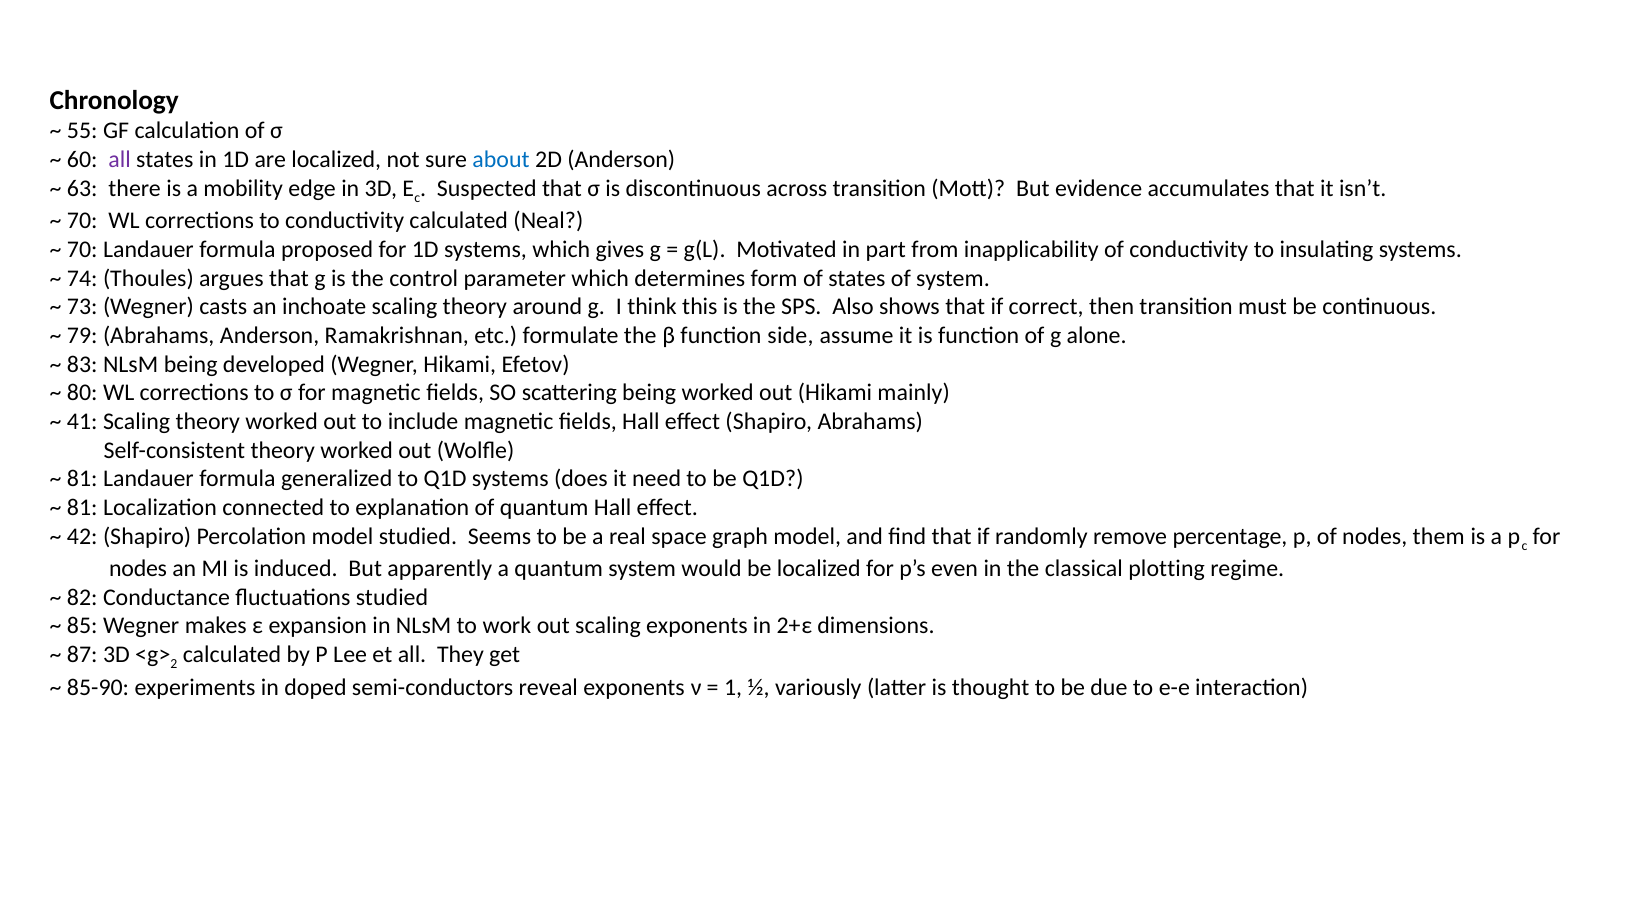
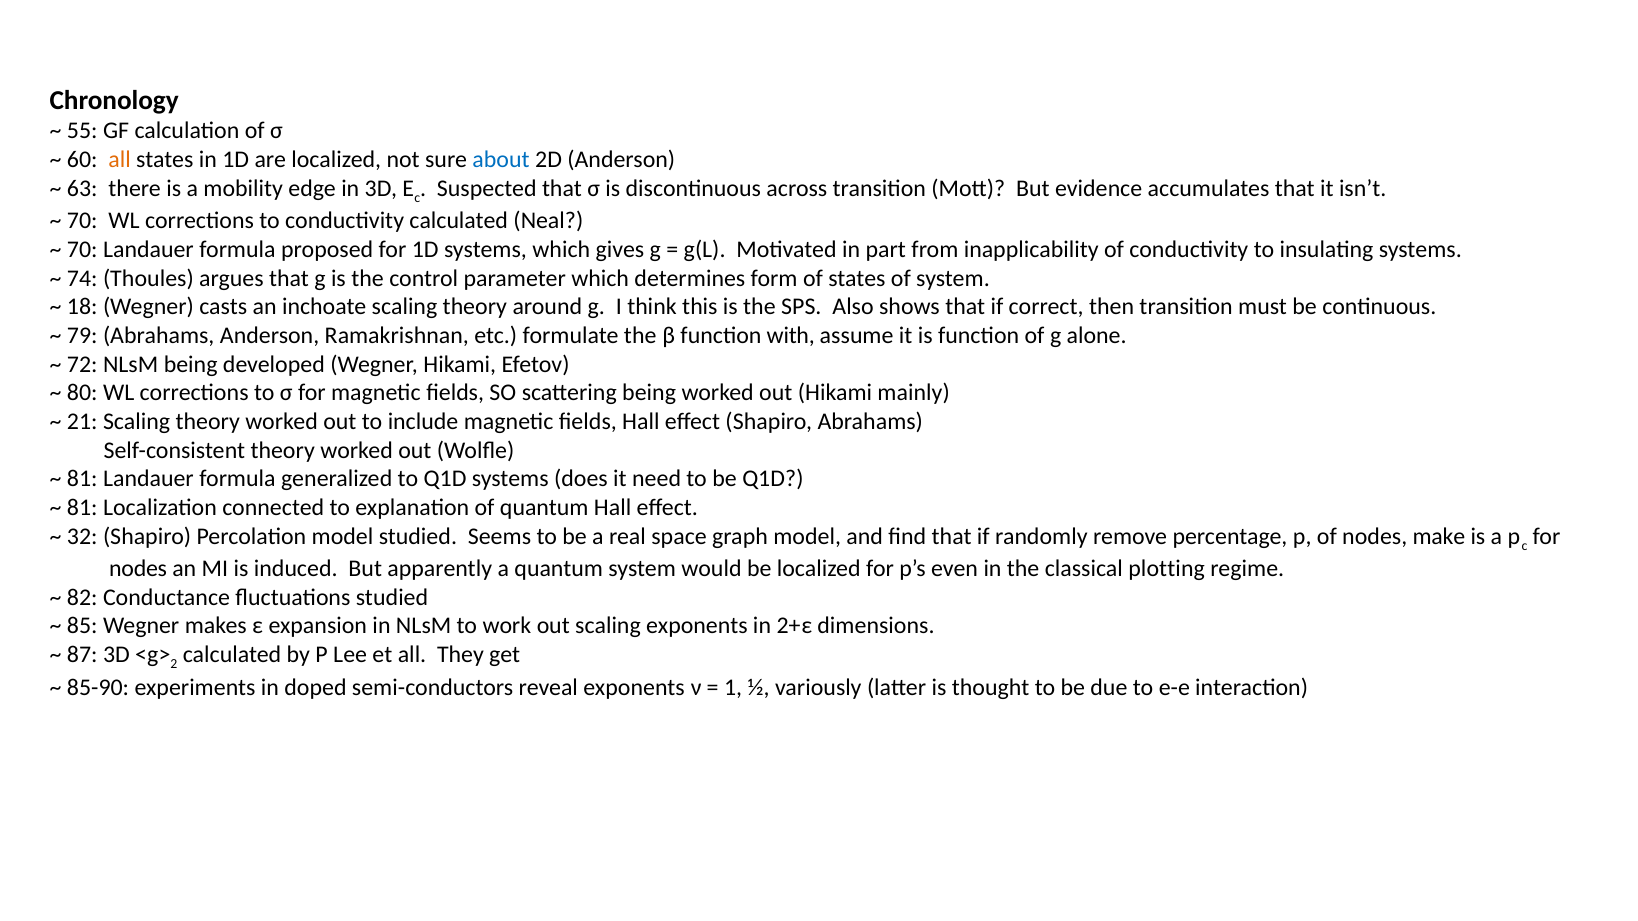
all at (120, 160) colour: purple -> orange
73: 73 -> 18
side: side -> with
83: 83 -> 72
41: 41 -> 21
42: 42 -> 32
them: them -> make
